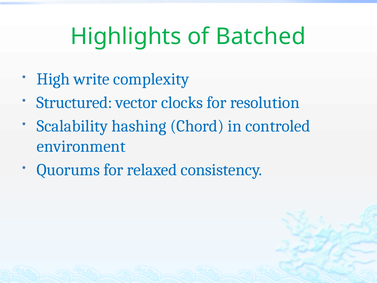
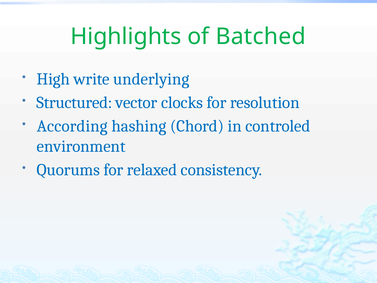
complexity: complexity -> underlying
Scalability: Scalability -> According
